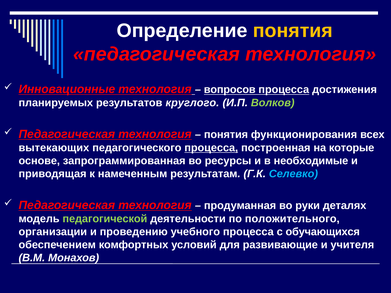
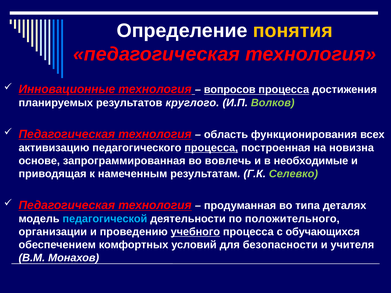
понятия at (226, 135): понятия -> область
вытекающих: вытекающих -> активизацию
которые: которые -> новизна
ресурсы: ресурсы -> вовлечь
Селевко colour: light blue -> light green
руки: руки -> типа
педагогической colour: light green -> light blue
учебного underline: none -> present
развивающие: развивающие -> безопасности
